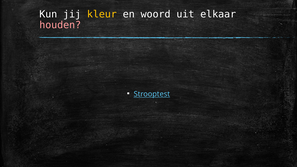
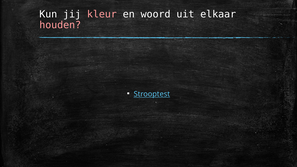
kleur colour: yellow -> pink
